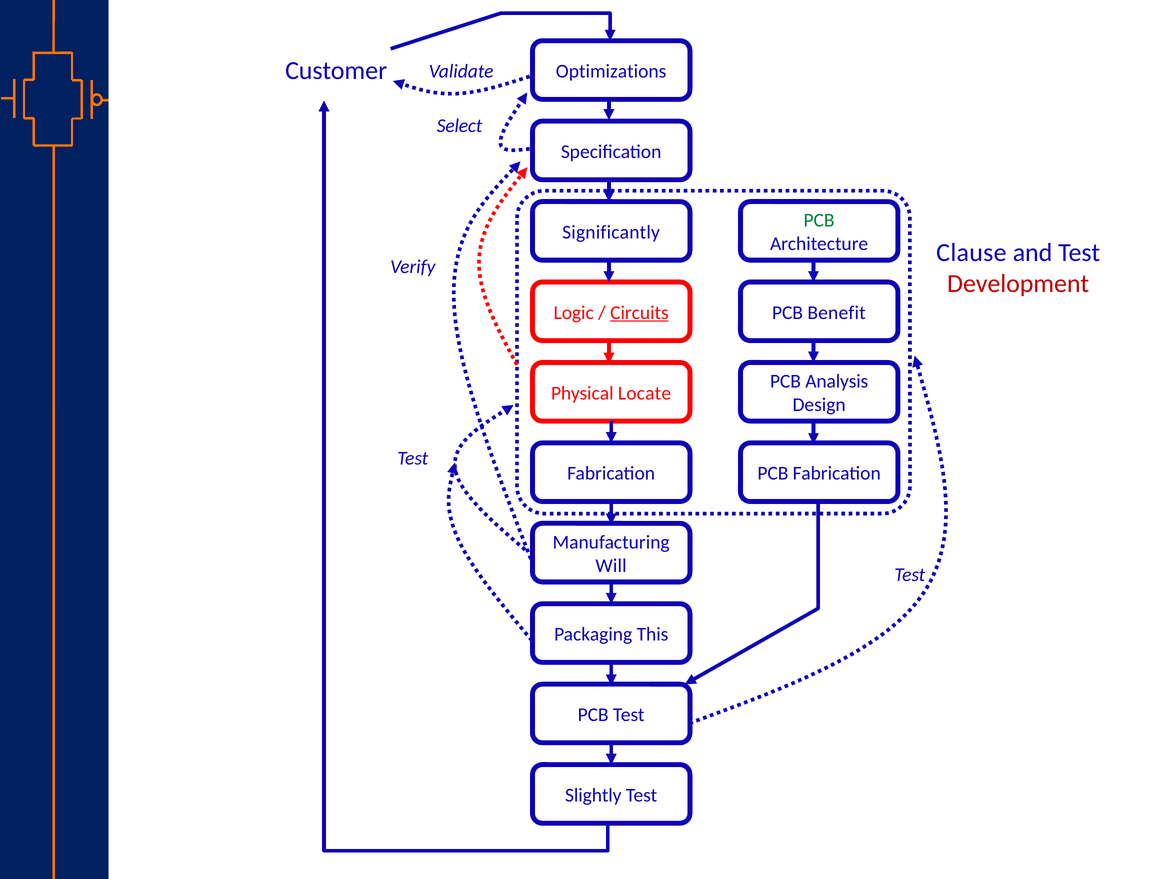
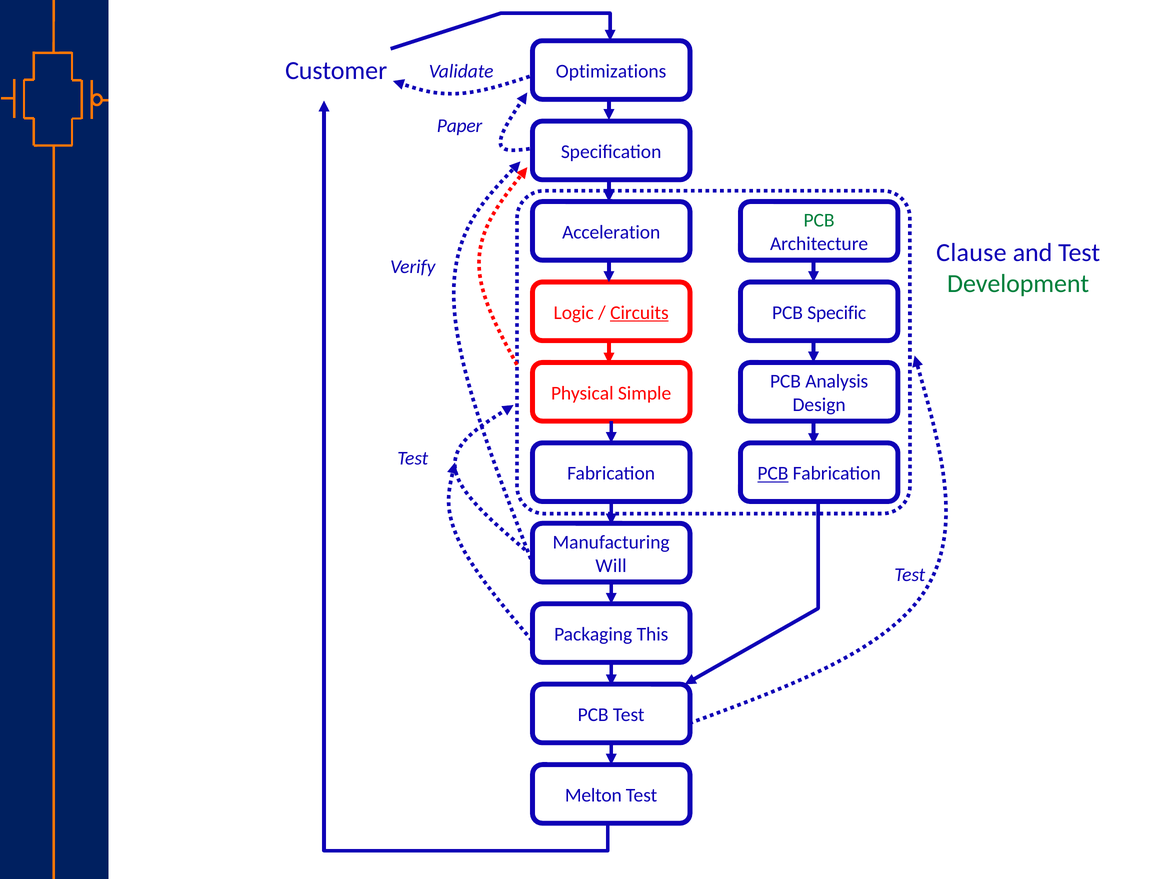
Select: Select -> Paper
Significantly: Significantly -> Acceleration
Development colour: red -> green
Benefit: Benefit -> Specific
Locate: Locate -> Simple
PCB at (773, 474) underline: none -> present
Slightly: Slightly -> Melton
